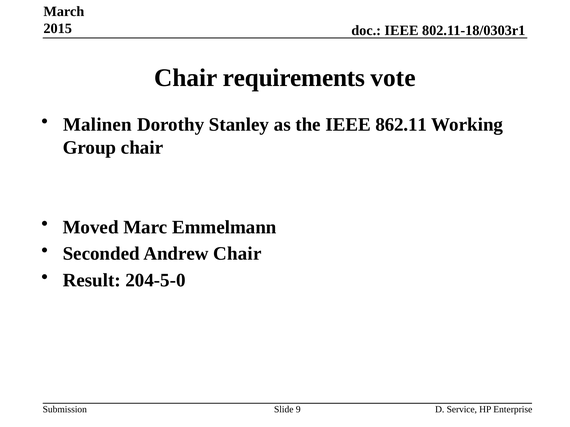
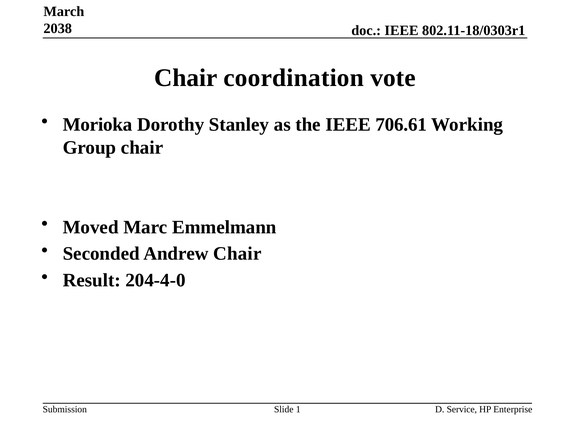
2015: 2015 -> 2038
requirements: requirements -> coordination
Malinen: Malinen -> Morioka
862.11: 862.11 -> 706.61
204-5-0: 204-5-0 -> 204-4-0
9: 9 -> 1
